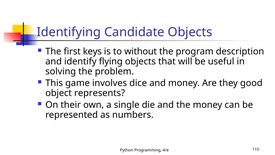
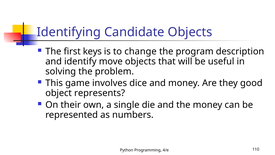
without: without -> change
flying: flying -> move
